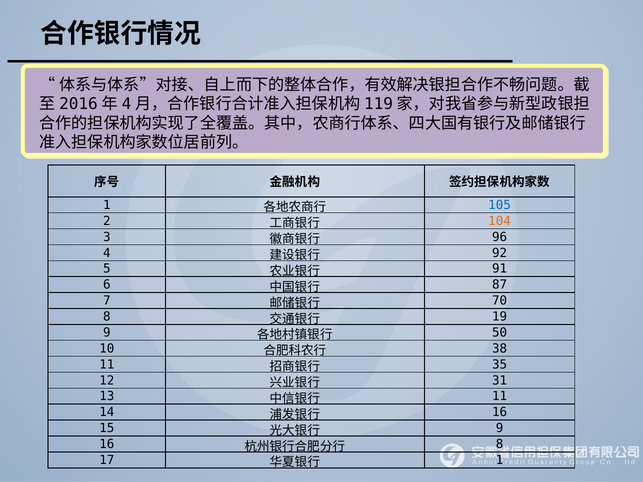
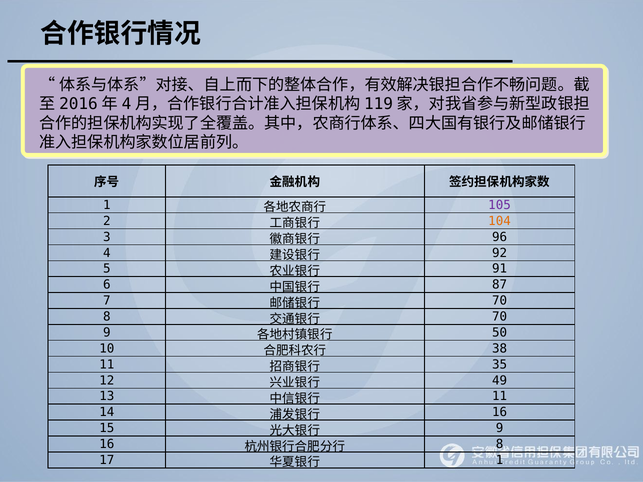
105 colour: blue -> purple
19 at (500, 317): 19 -> 70
31: 31 -> 49
